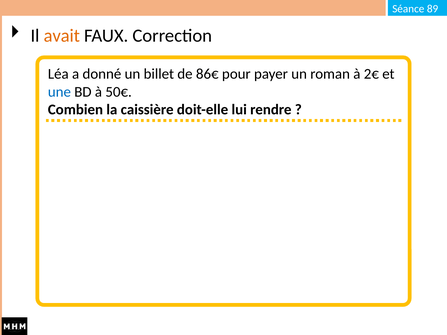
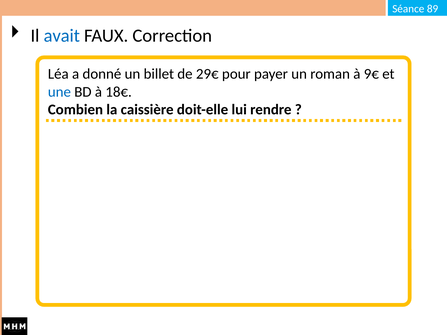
avait colour: orange -> blue
86€: 86€ -> 29€
2€: 2€ -> 9€
50€: 50€ -> 18€
